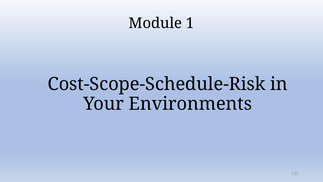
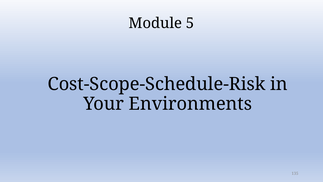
1: 1 -> 5
